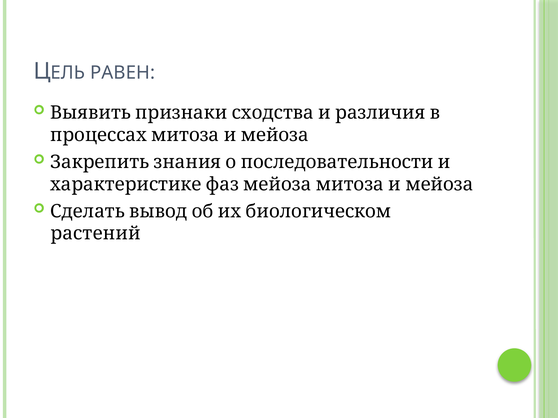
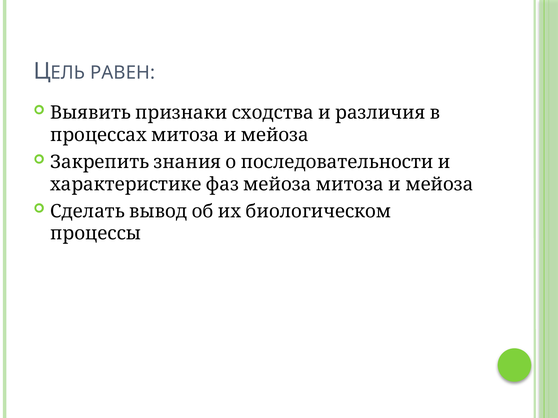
растений: растений -> процессы
